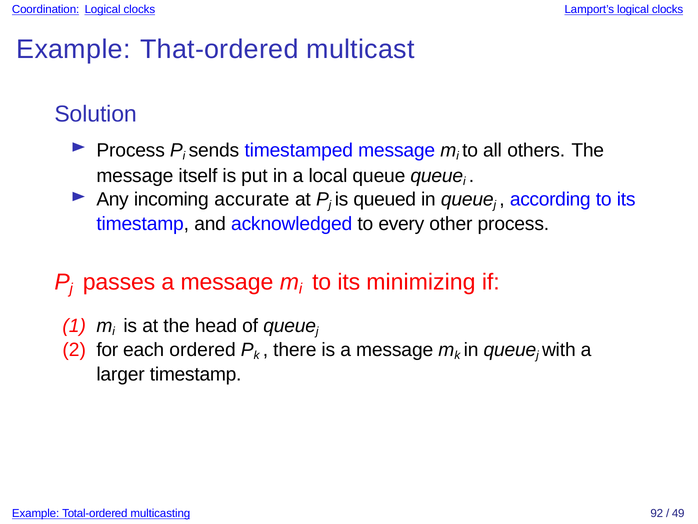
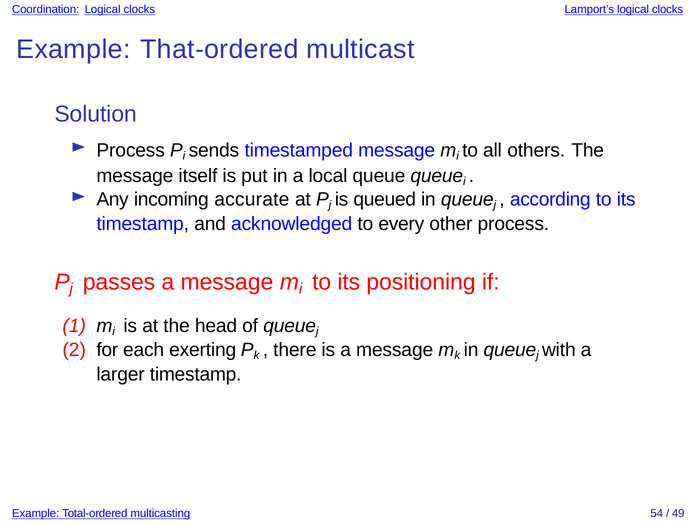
minimizing: minimizing -> positioning
ordered: ordered -> exerting
92: 92 -> 54
